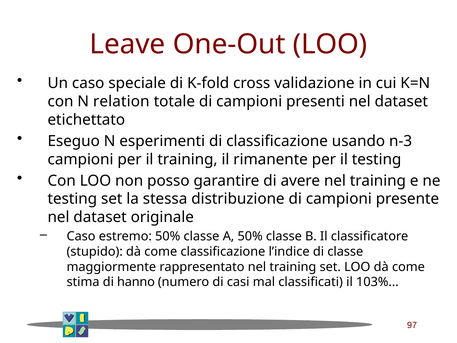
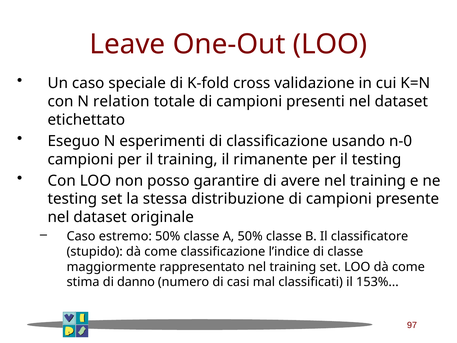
n-3: n-3 -> n-0
hanno: hanno -> danno
103%: 103% -> 153%
